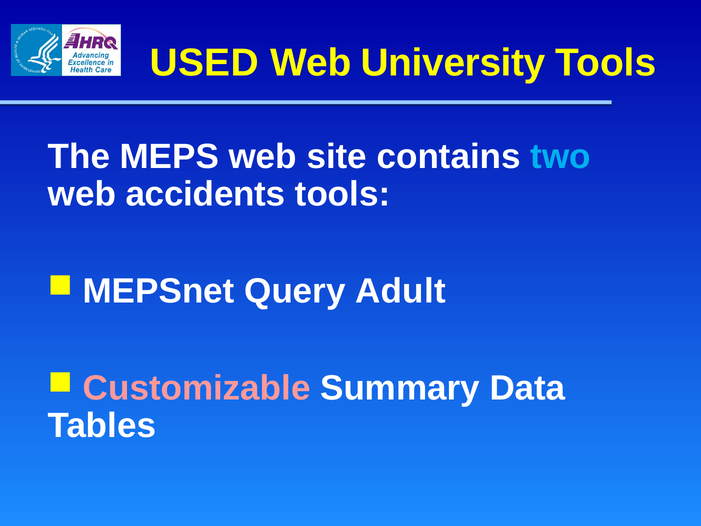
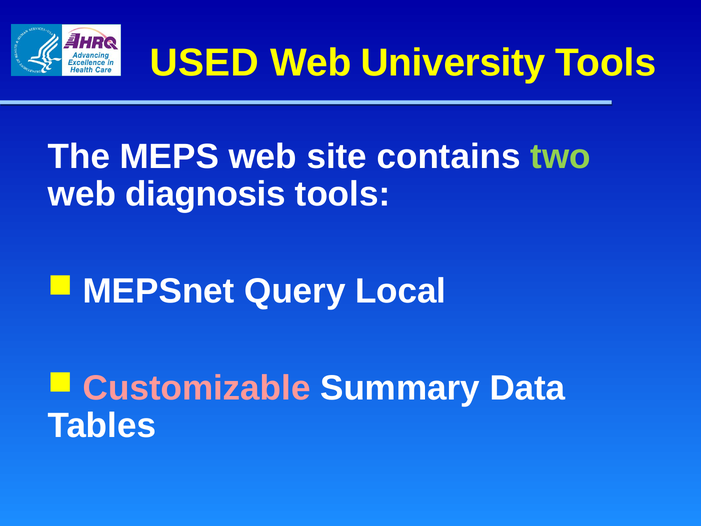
two colour: light blue -> light green
accidents: accidents -> diagnosis
Adult: Adult -> Local
